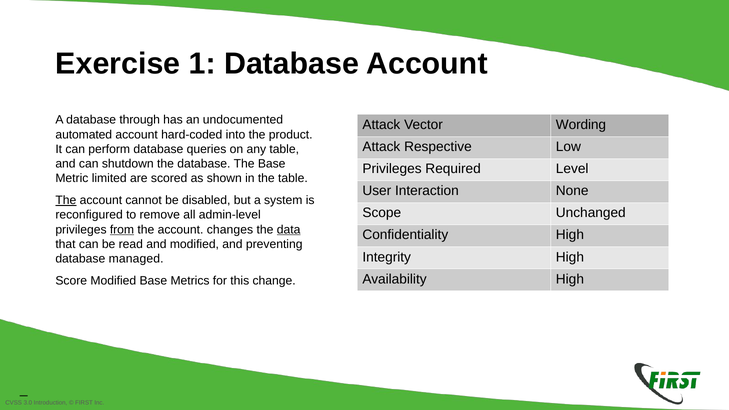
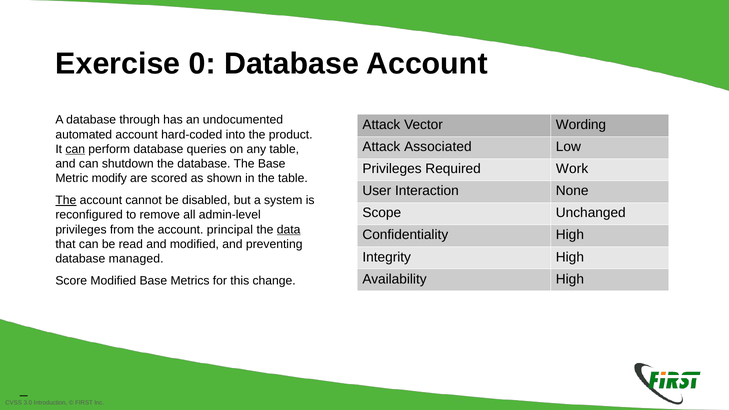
1: 1 -> 0
Respective: Respective -> Associated
can at (75, 149) underline: none -> present
Level: Level -> Work
limited: limited -> modify
from underline: present -> none
changes: changes -> principal
